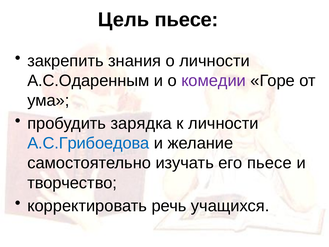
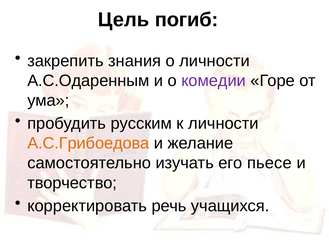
Цель пьесе: пьесе -> погиб
зарядка: зарядка -> русским
А.С.Грибоедова colour: blue -> orange
